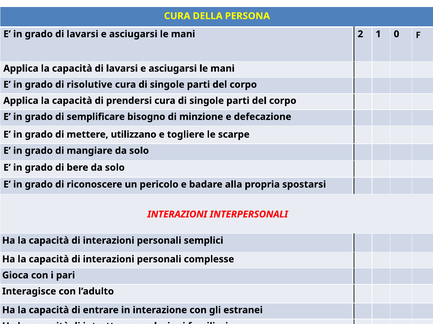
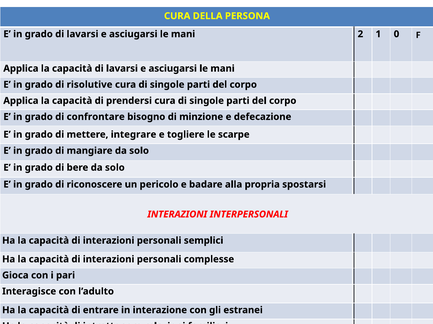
semplificare: semplificare -> confrontare
utilizzano: utilizzano -> integrare
